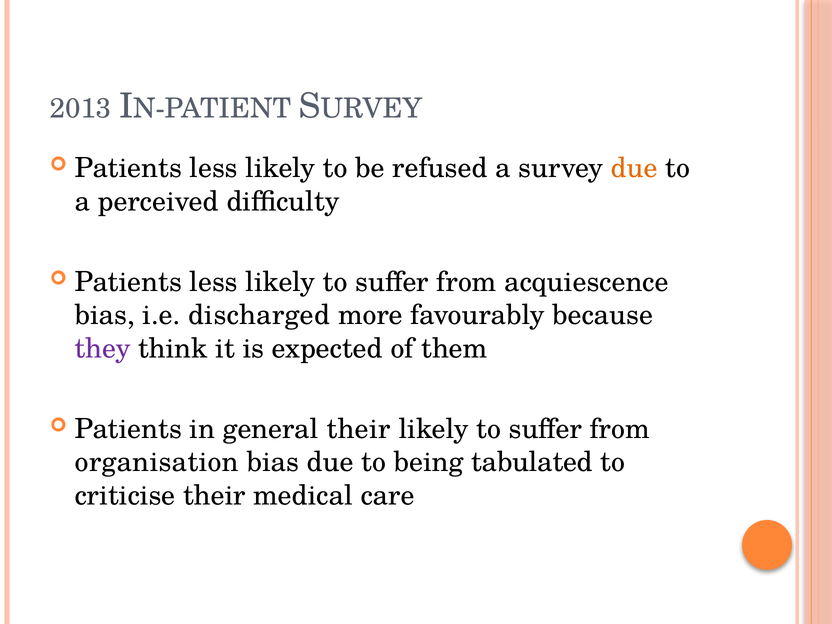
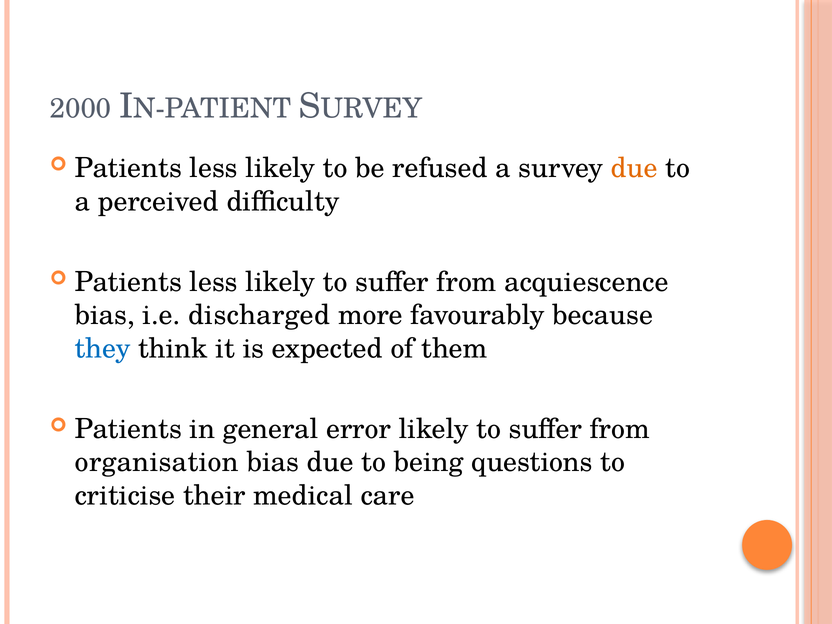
2013: 2013 -> 2000
they colour: purple -> blue
general their: their -> error
tabulated: tabulated -> questions
